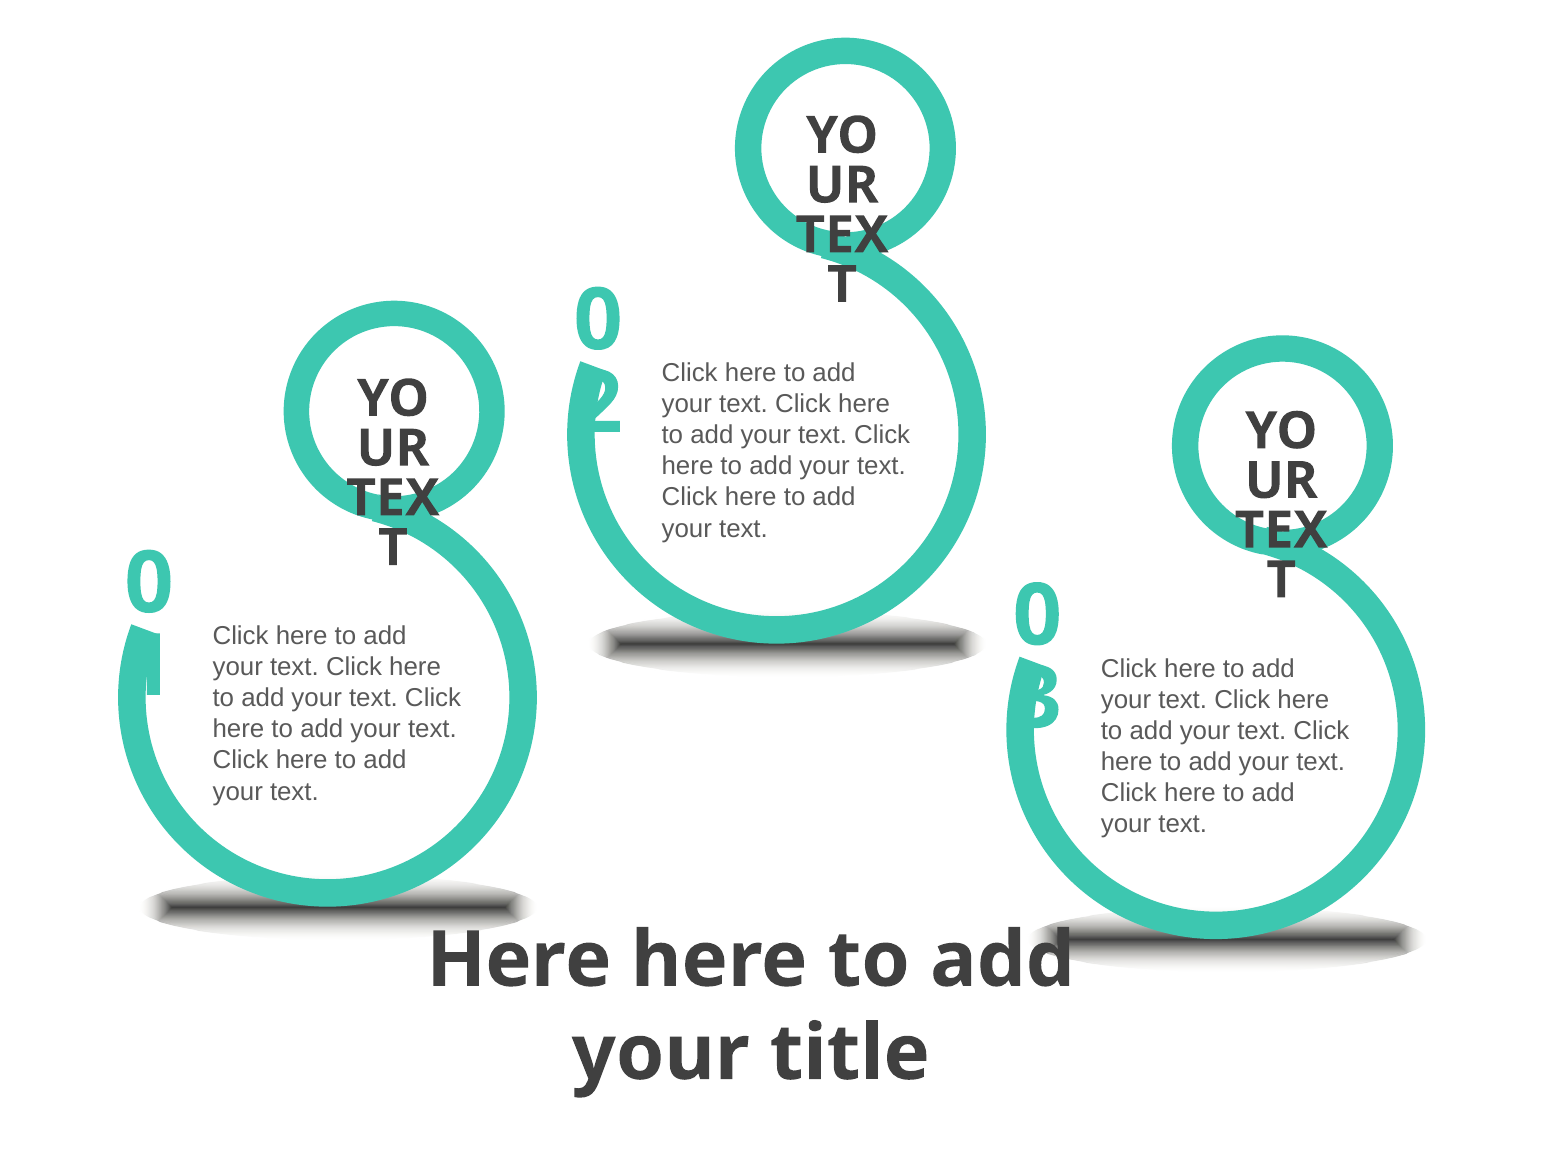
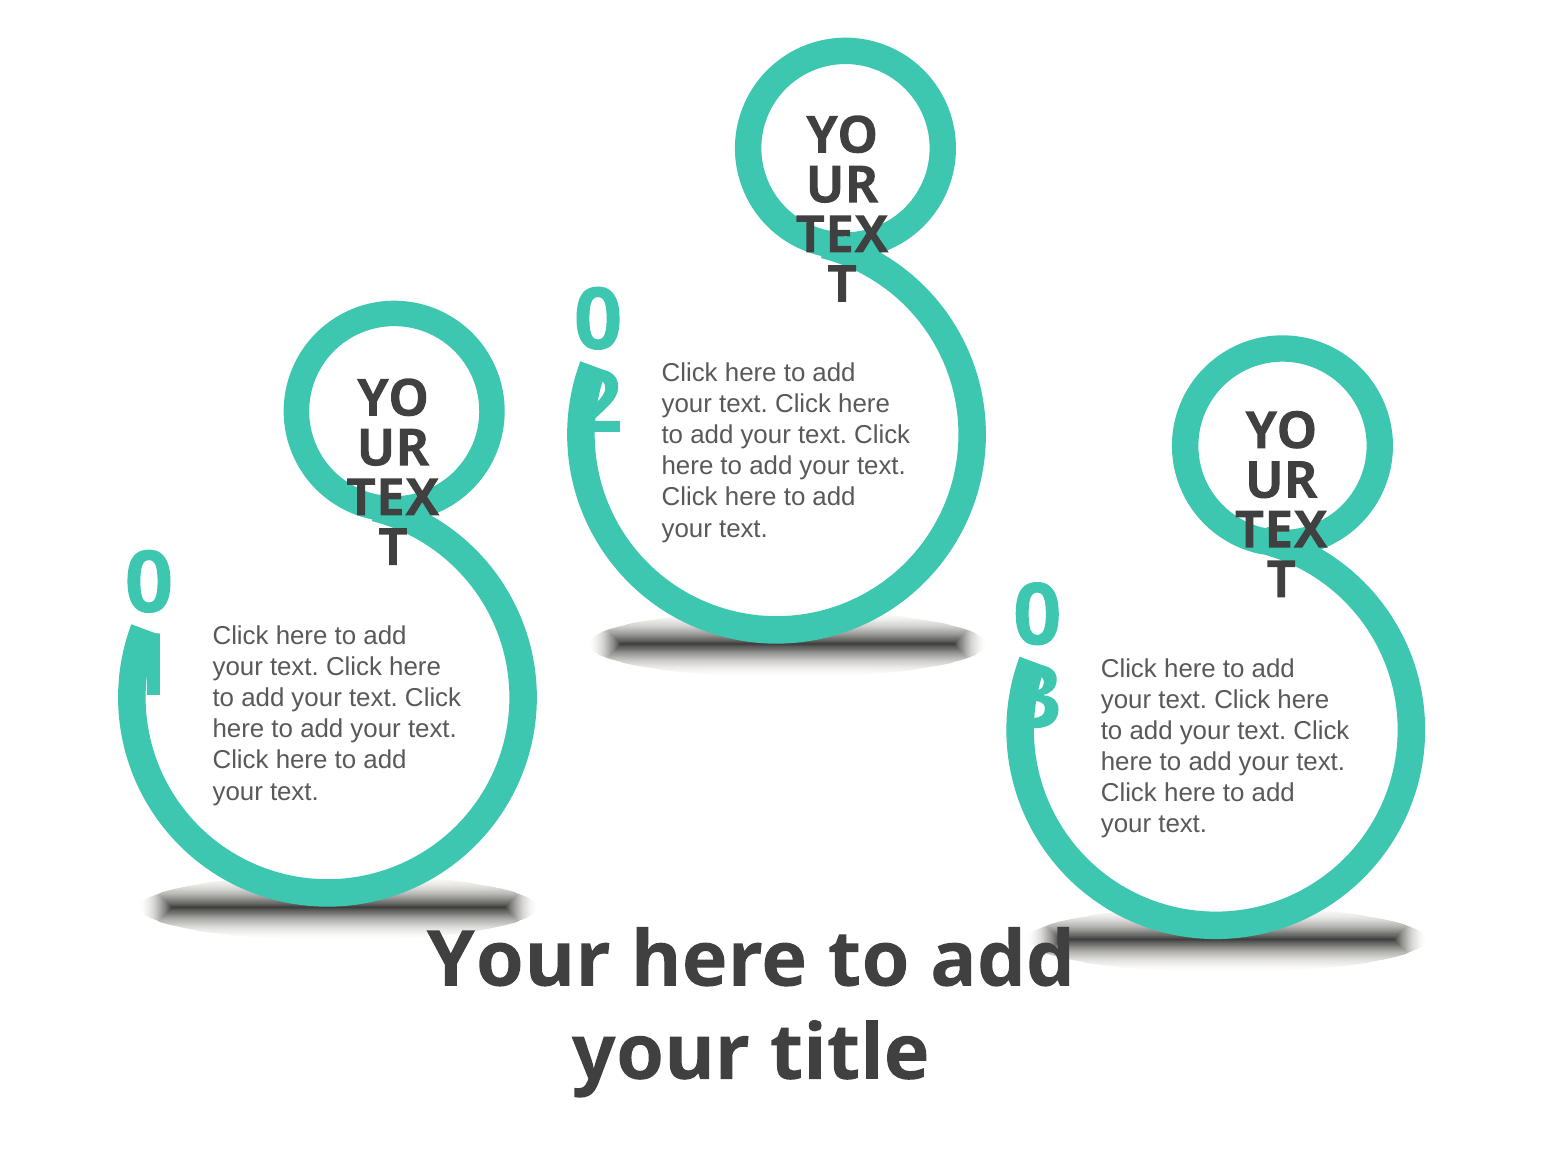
Here at (519, 961): Here -> Your
